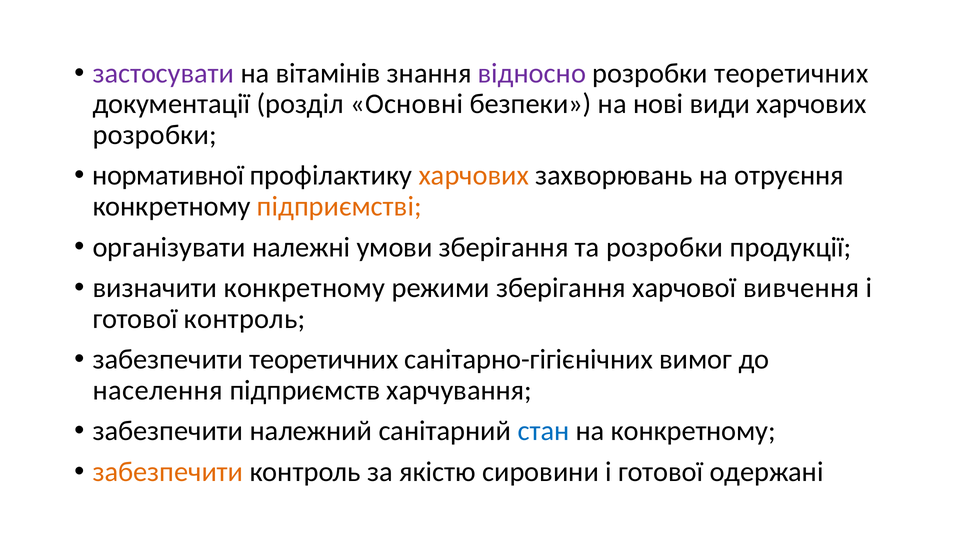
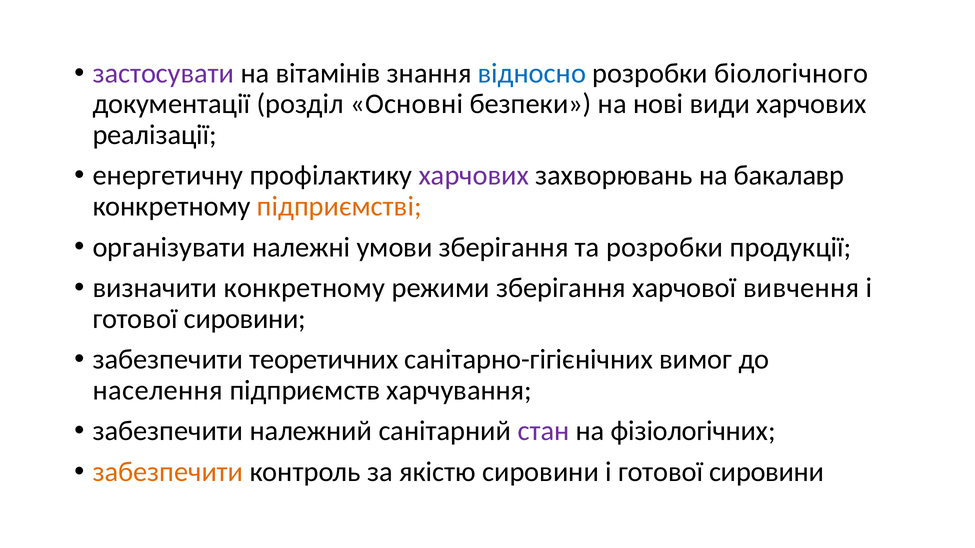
відносно colour: purple -> blue
розробки теоретичних: теоретичних -> біологічного
розробки at (155, 135): розробки -> реалізації
нормативної: нормативної -> енергетичну
харчових at (474, 176) colour: orange -> purple
отруєння: отруєння -> бакалавр
контроль at (245, 319): контроль -> сировини
стан colour: blue -> purple
на конкретному: конкретному -> фізіологічних
сировини і готової одержані: одержані -> сировини
